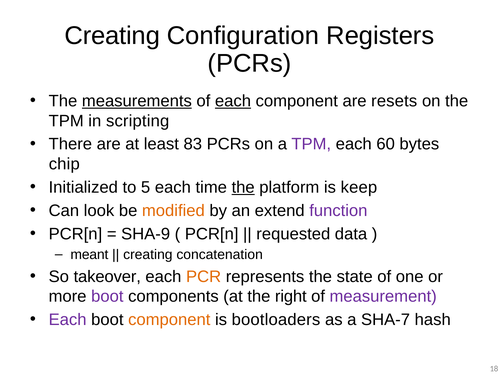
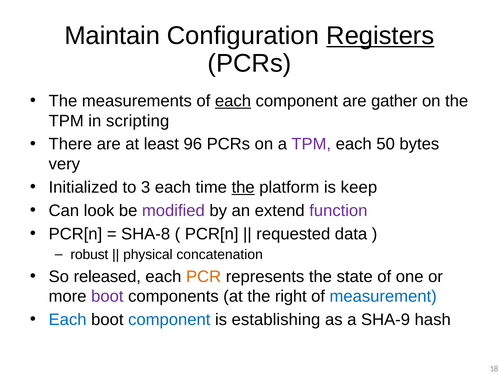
Creating at (112, 36): Creating -> Maintain
Registers underline: none -> present
measurements underline: present -> none
resets: resets -> gather
83: 83 -> 96
60: 60 -> 50
chip: chip -> very
5: 5 -> 3
modified colour: orange -> purple
SHA-9: SHA-9 -> SHA-8
meant: meant -> robust
creating at (148, 255): creating -> physical
takeover: takeover -> released
measurement colour: purple -> blue
Each at (68, 320) colour: purple -> blue
component at (169, 320) colour: orange -> blue
bootloaders: bootloaders -> establishing
SHA-7: SHA-7 -> SHA-9
